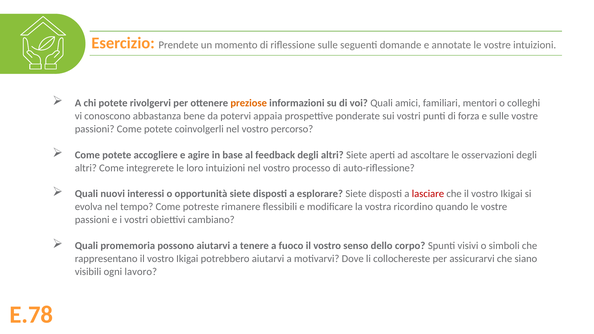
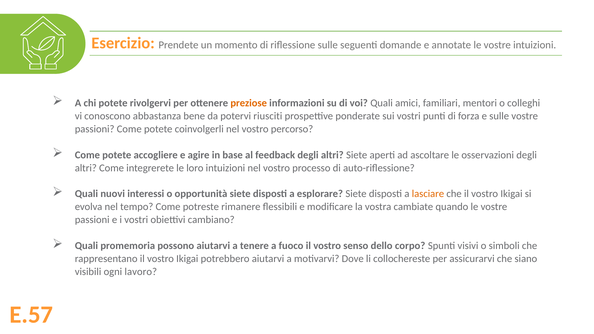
appaia: appaia -> riusciti
lasciare colour: red -> orange
ricordino: ricordino -> cambiate
E.78: E.78 -> E.57
